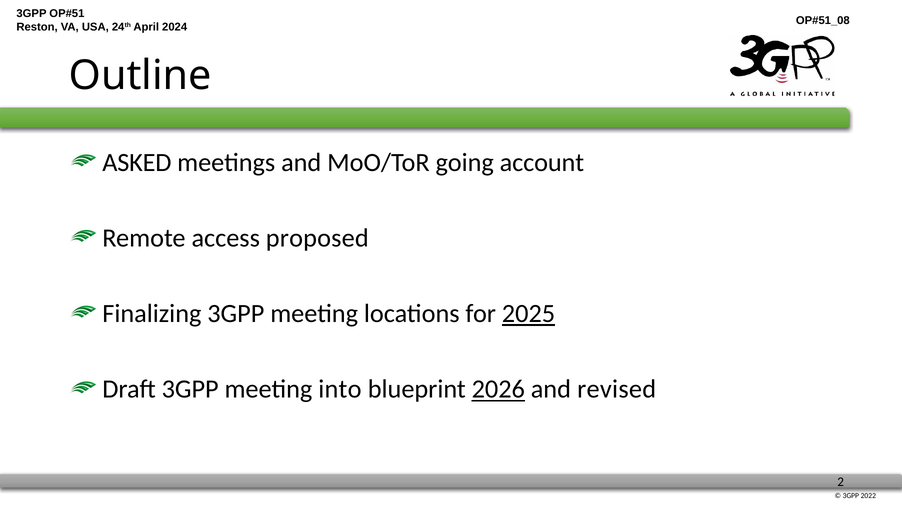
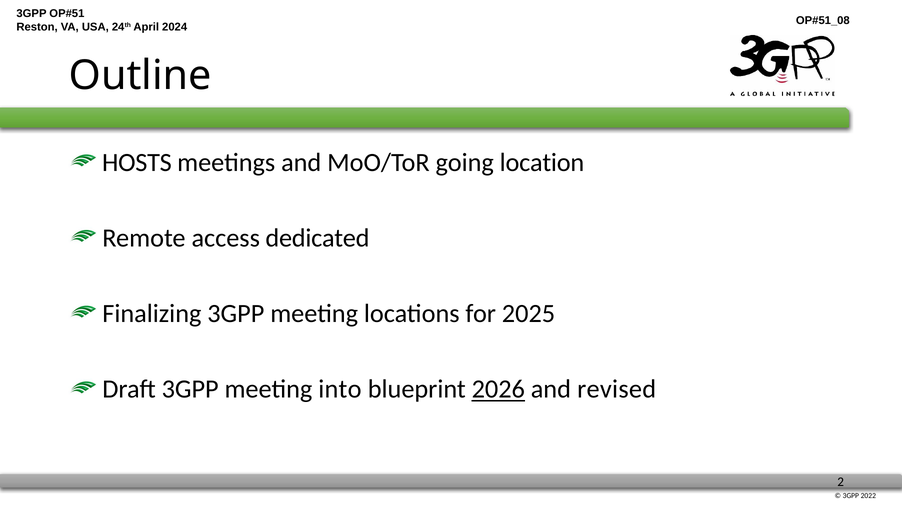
ASKED: ASKED -> HOSTS
account: account -> location
proposed: proposed -> dedicated
2025 underline: present -> none
